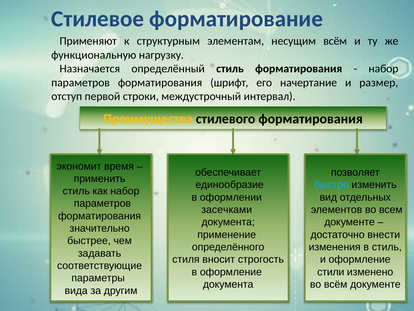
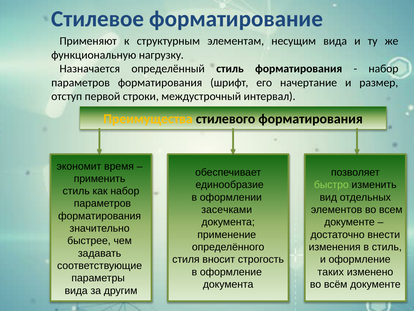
несущим всём: всём -> вида
быстро colour: light blue -> light green
стили: стили -> таких
